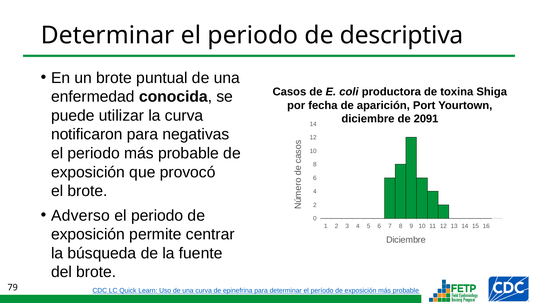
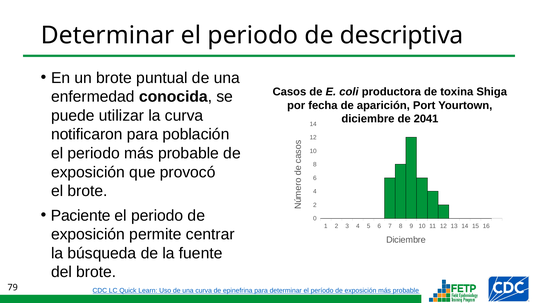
2091: 2091 -> 2041
negativas: negativas -> población
Adverso: Adverso -> Paciente
